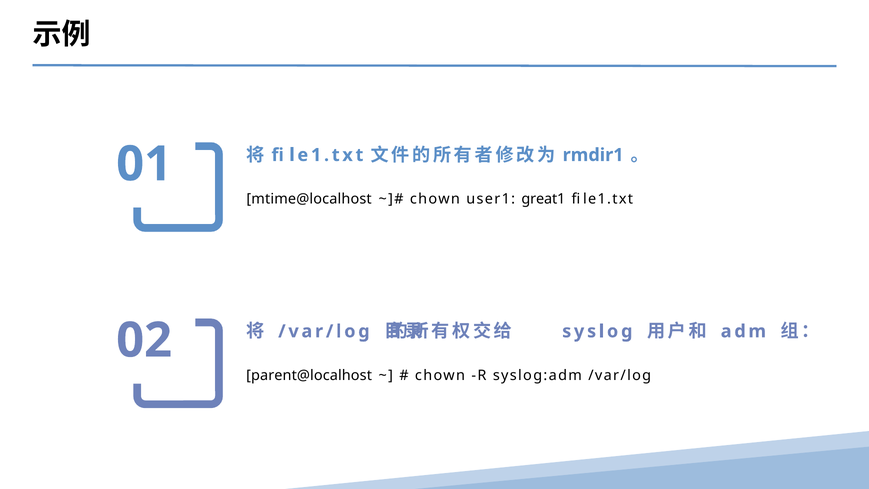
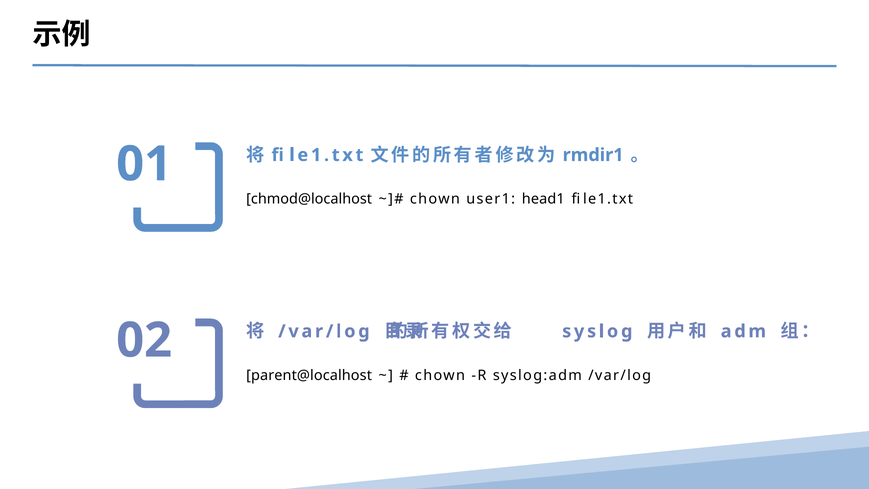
mtime@localhost: mtime@localhost -> chmod@localhost
great1: great1 -> head1
